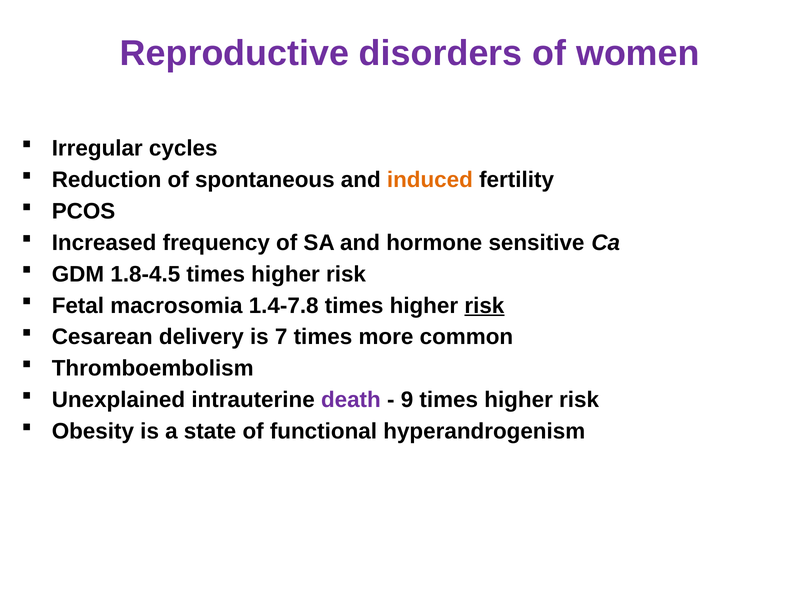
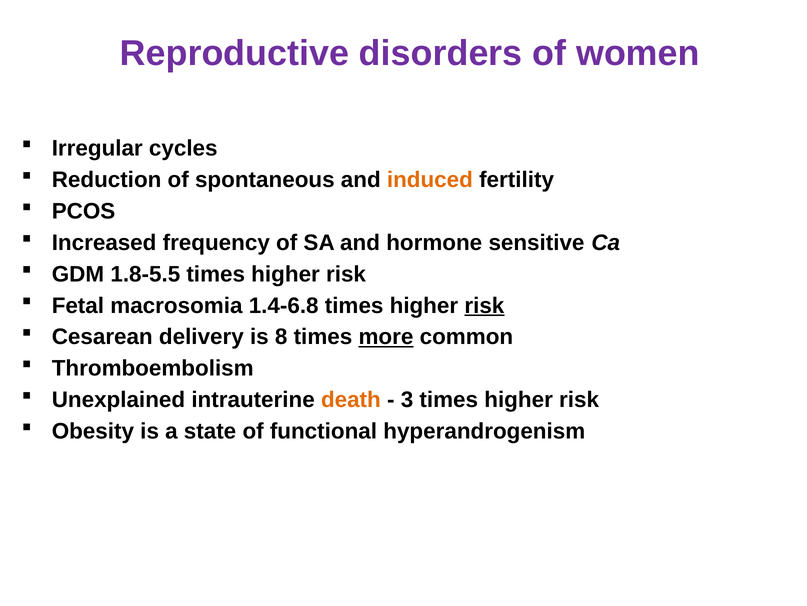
1.8-4.5: 1.8-4.5 -> 1.8-5.5
1.4-7.8: 1.4-7.8 -> 1.4-6.8
7: 7 -> 8
more underline: none -> present
death colour: purple -> orange
9: 9 -> 3
